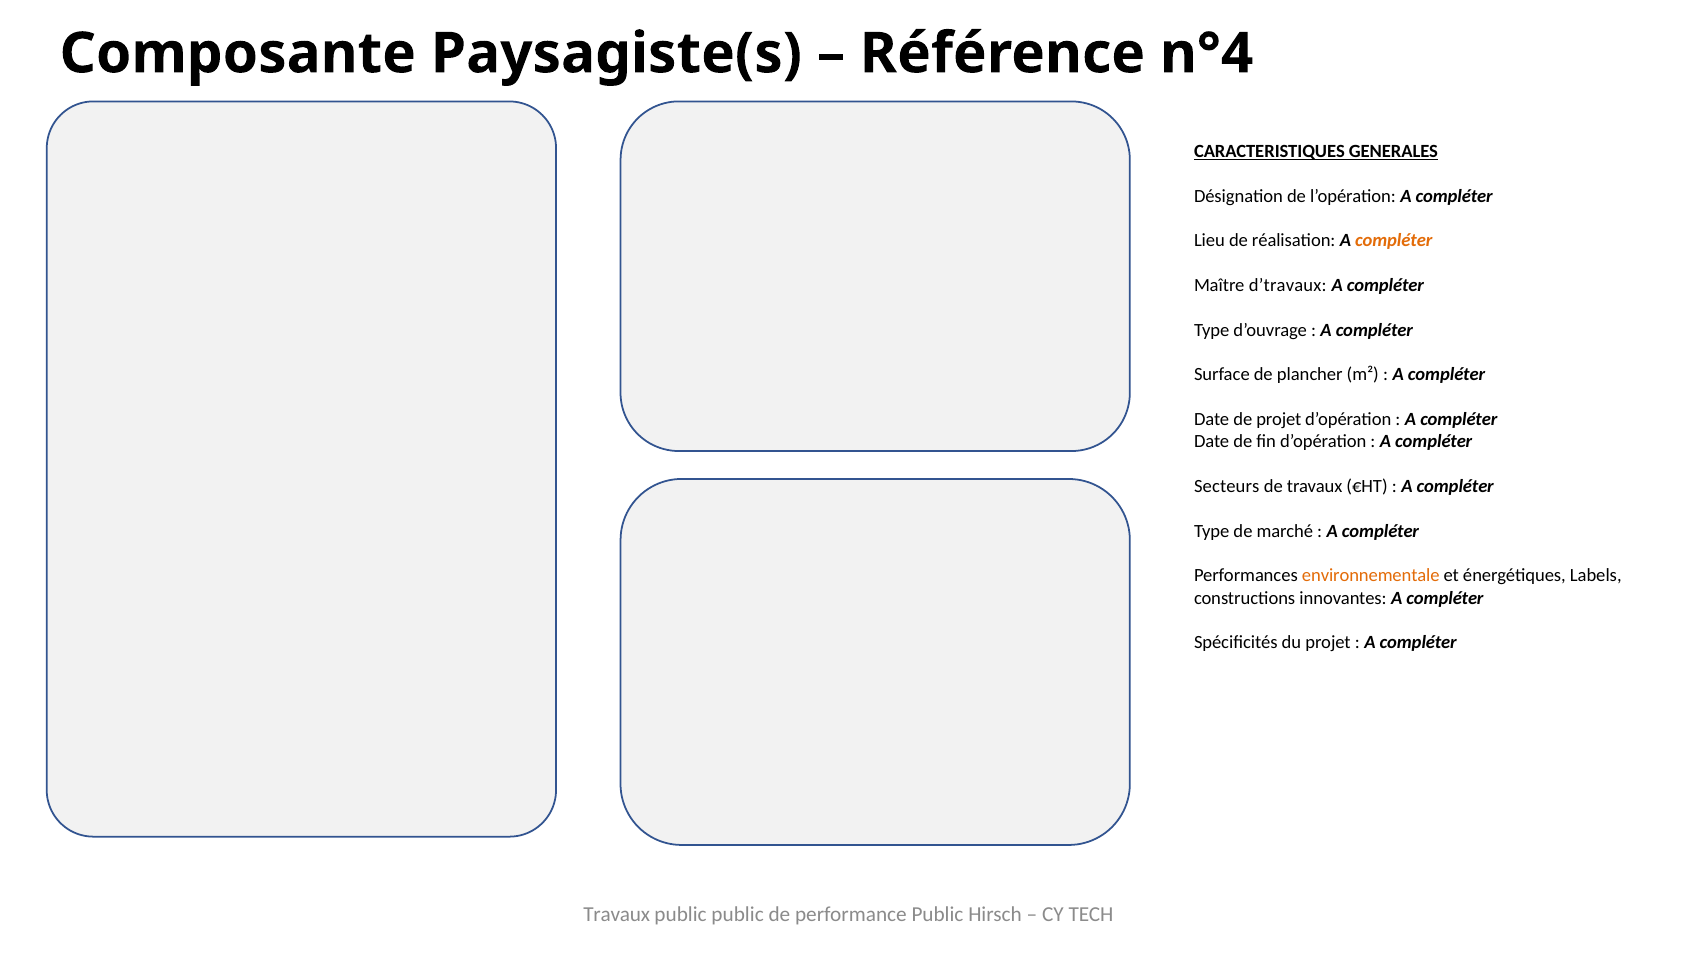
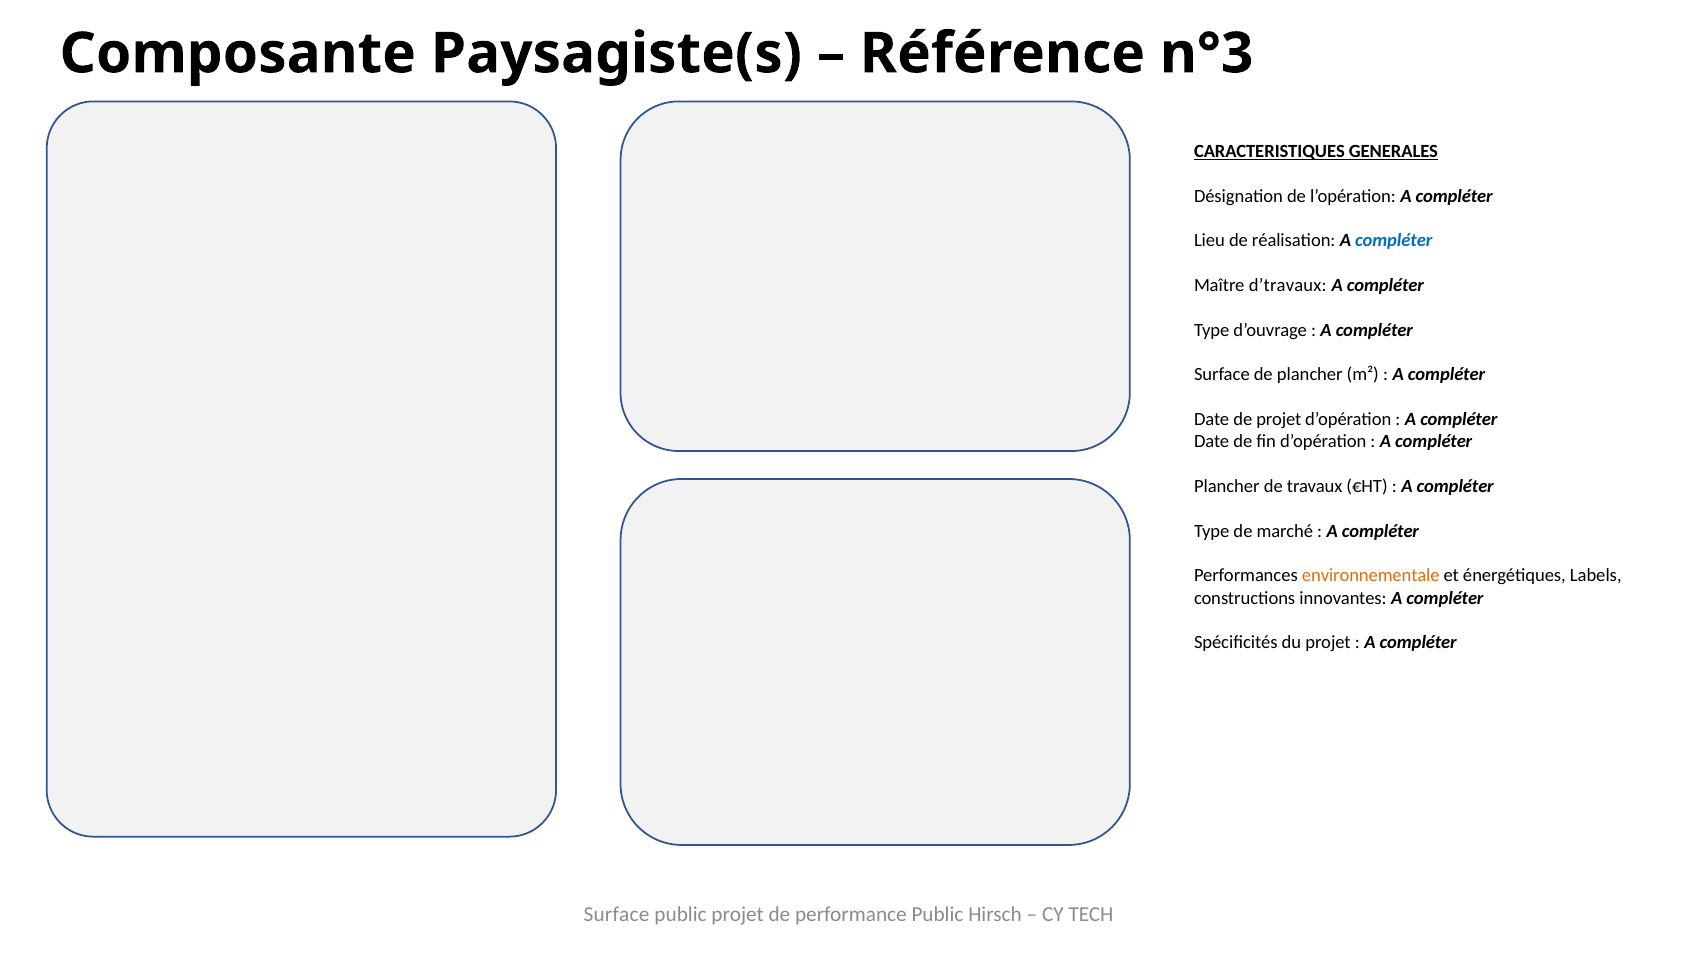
n°4: n°4 -> n°3
compléter at (1394, 241) colour: orange -> blue
Secteurs at (1227, 486): Secteurs -> Plancher
Travaux at (617, 915): Travaux -> Surface
public public: public -> projet
